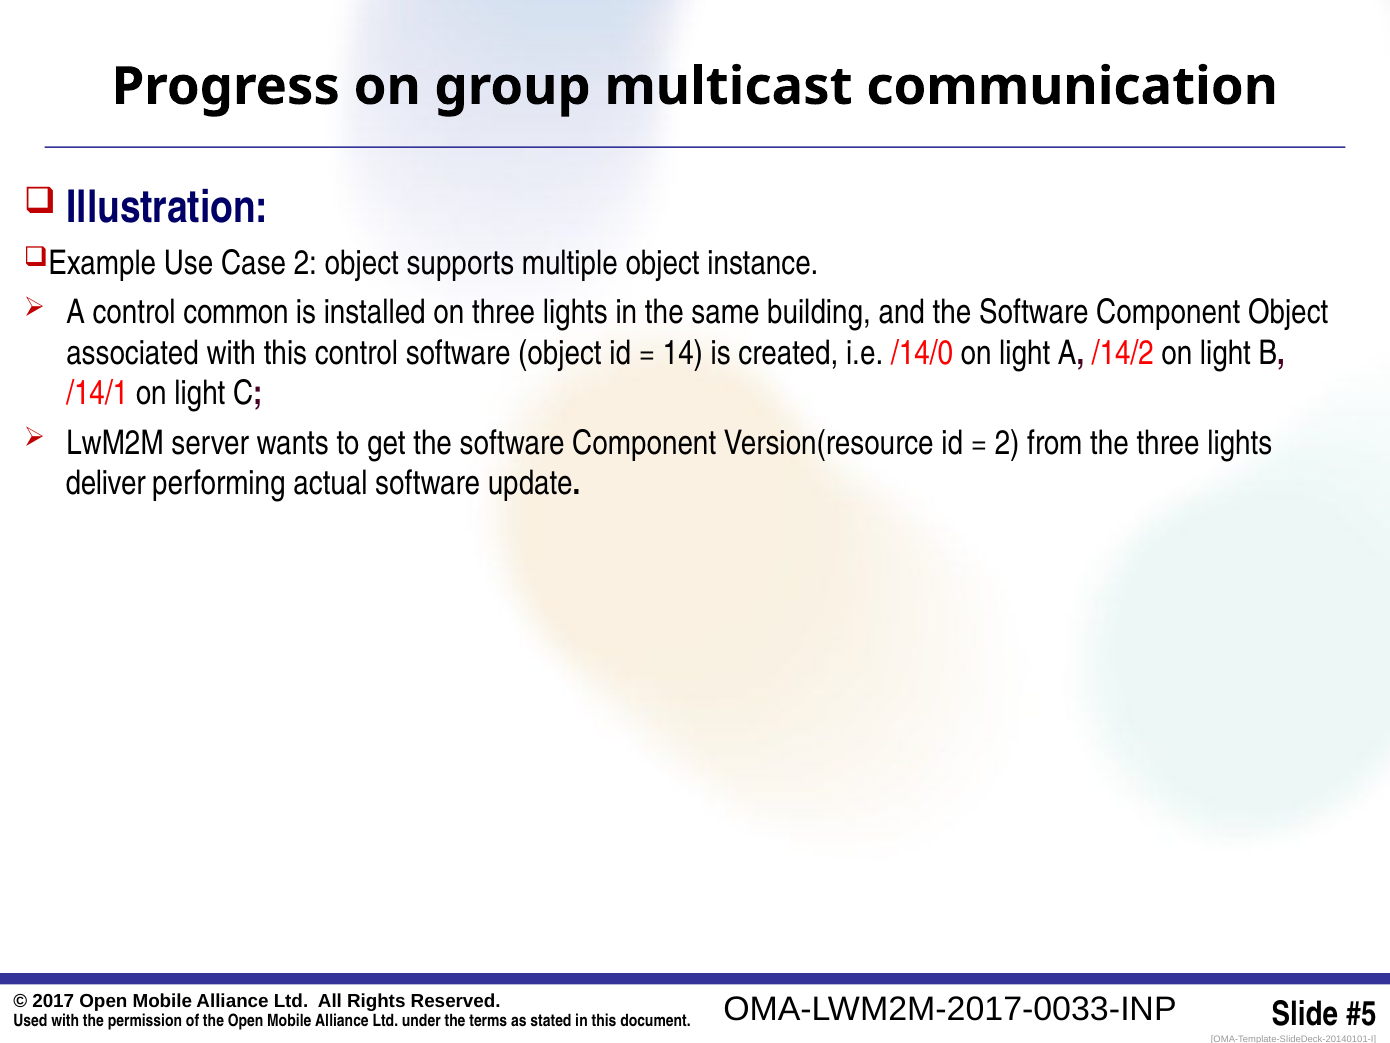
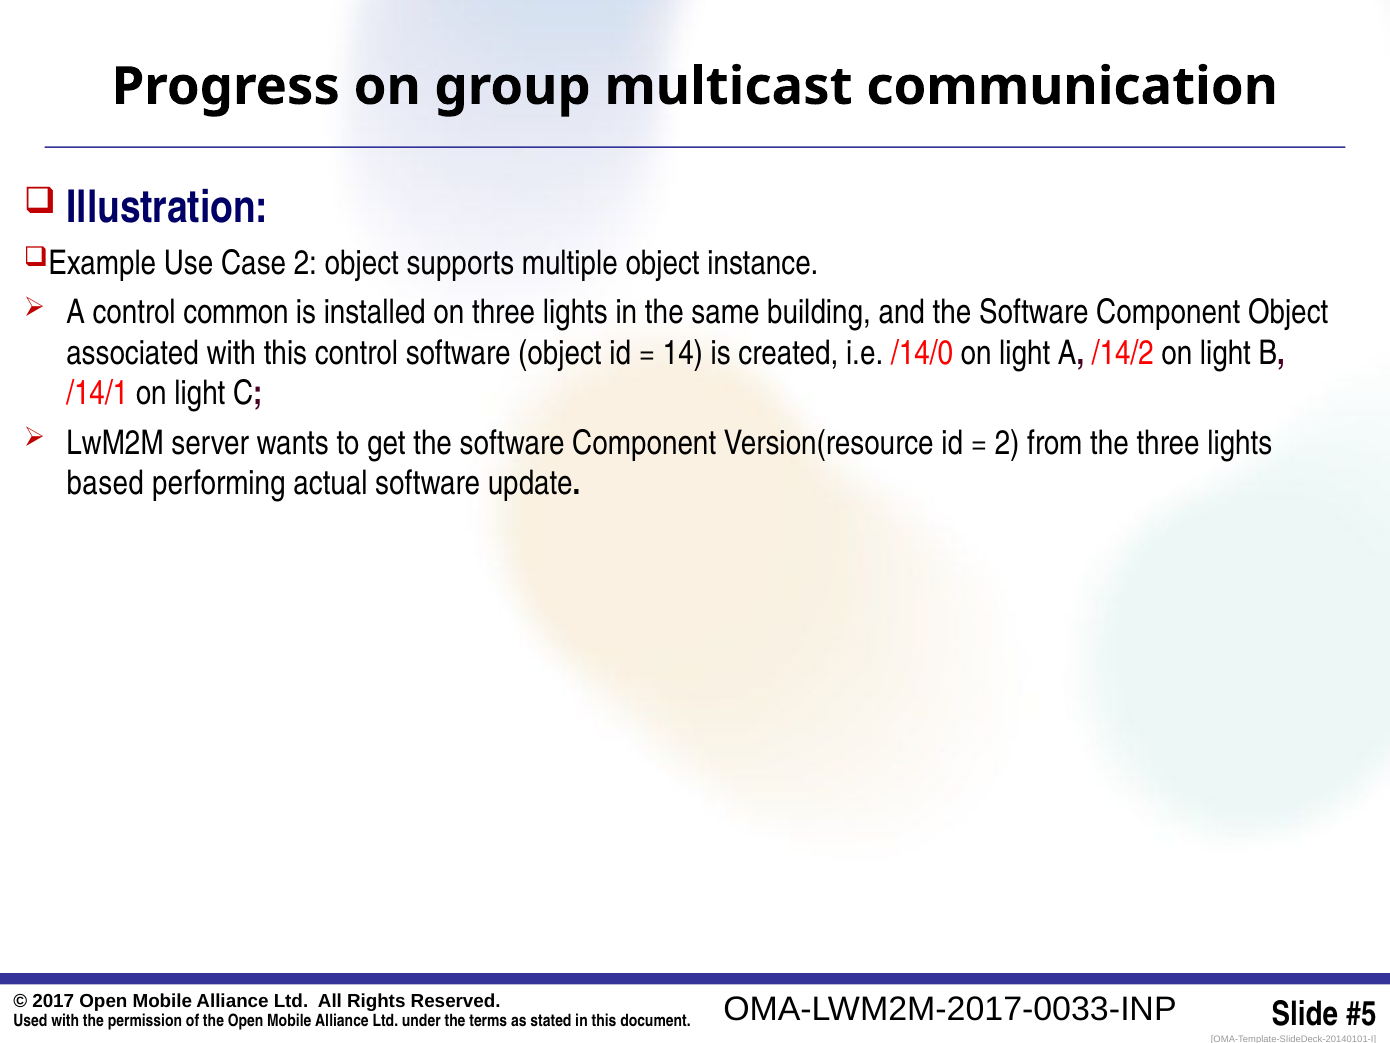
deliver: deliver -> based
